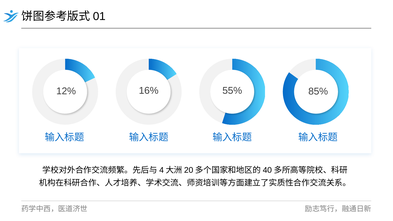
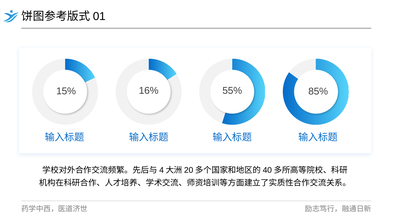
12%: 12% -> 15%
